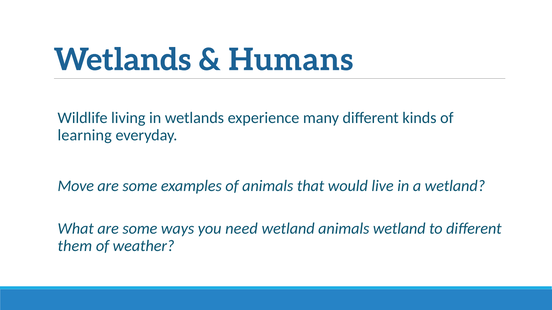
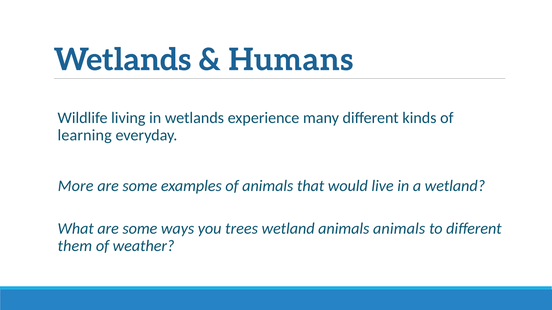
Move: Move -> More
need: need -> trees
animals wetland: wetland -> animals
